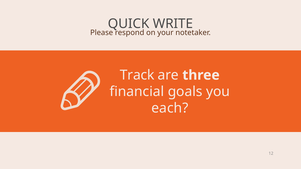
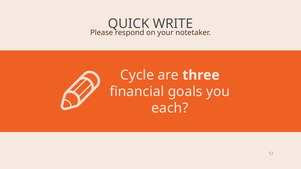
Track: Track -> Cycle
